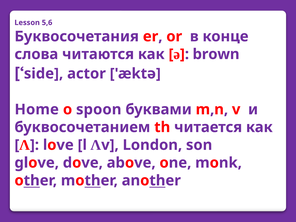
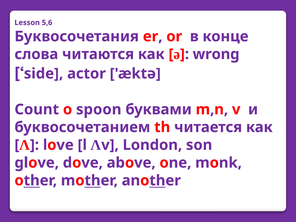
brown: brown -> wrong
Home: Home -> Count
